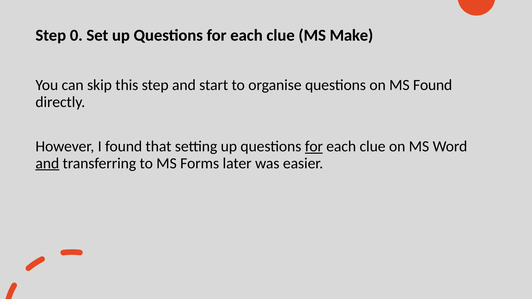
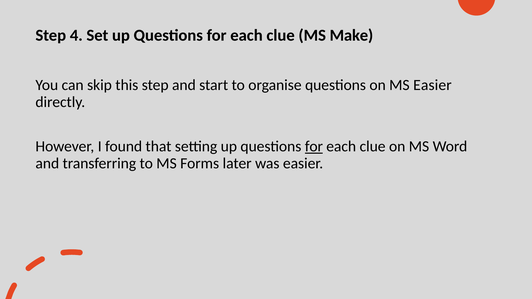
0: 0 -> 4
MS Found: Found -> Easier
and at (47, 163) underline: present -> none
